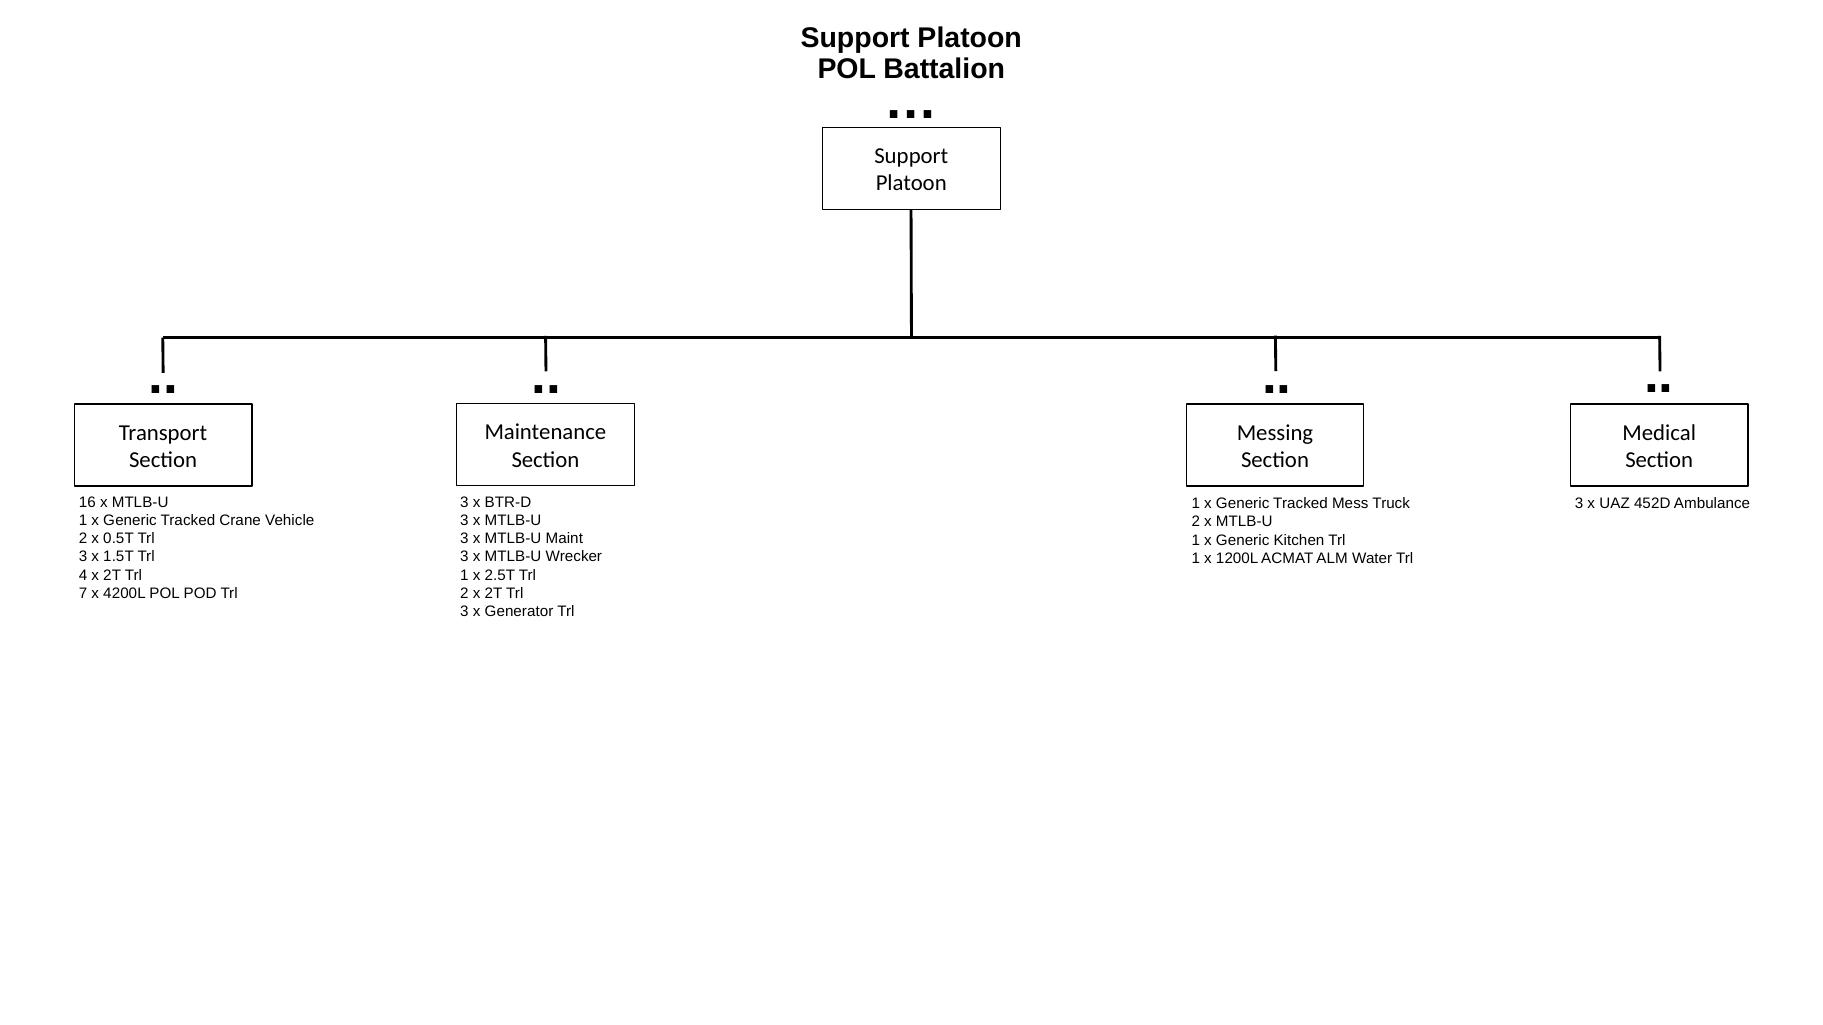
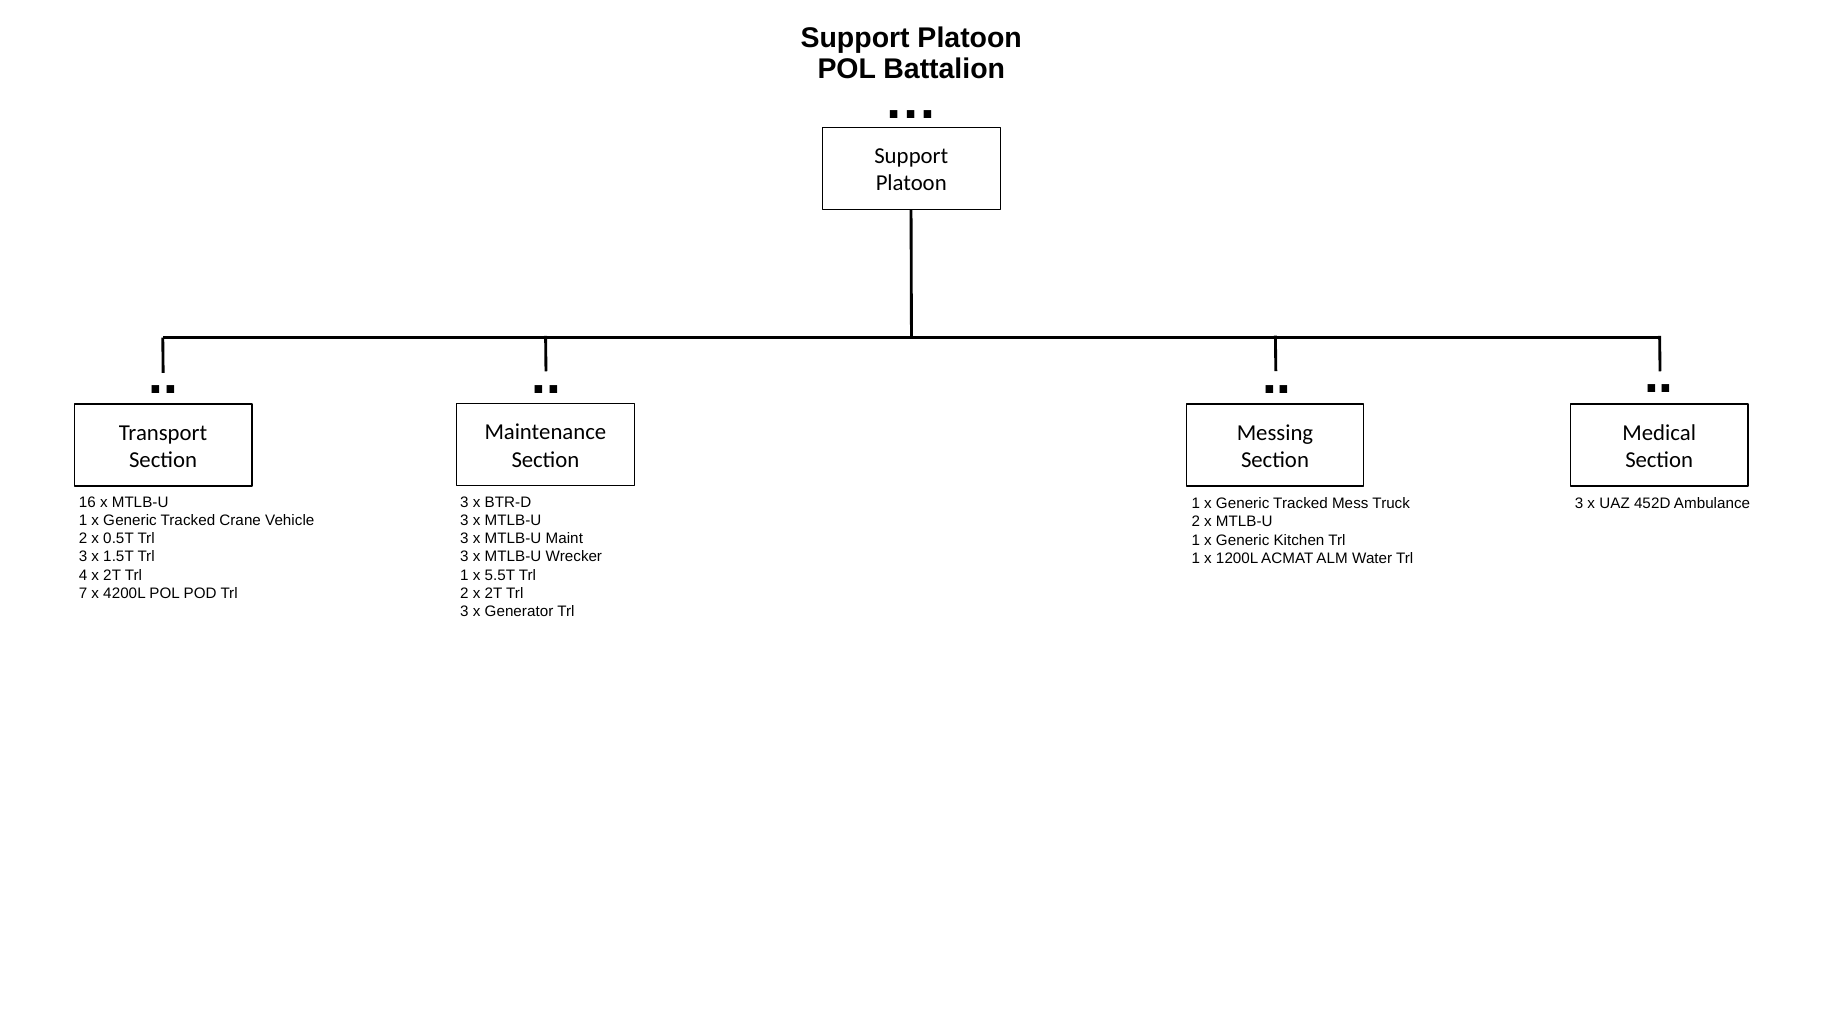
2.5T: 2.5T -> 5.5T
